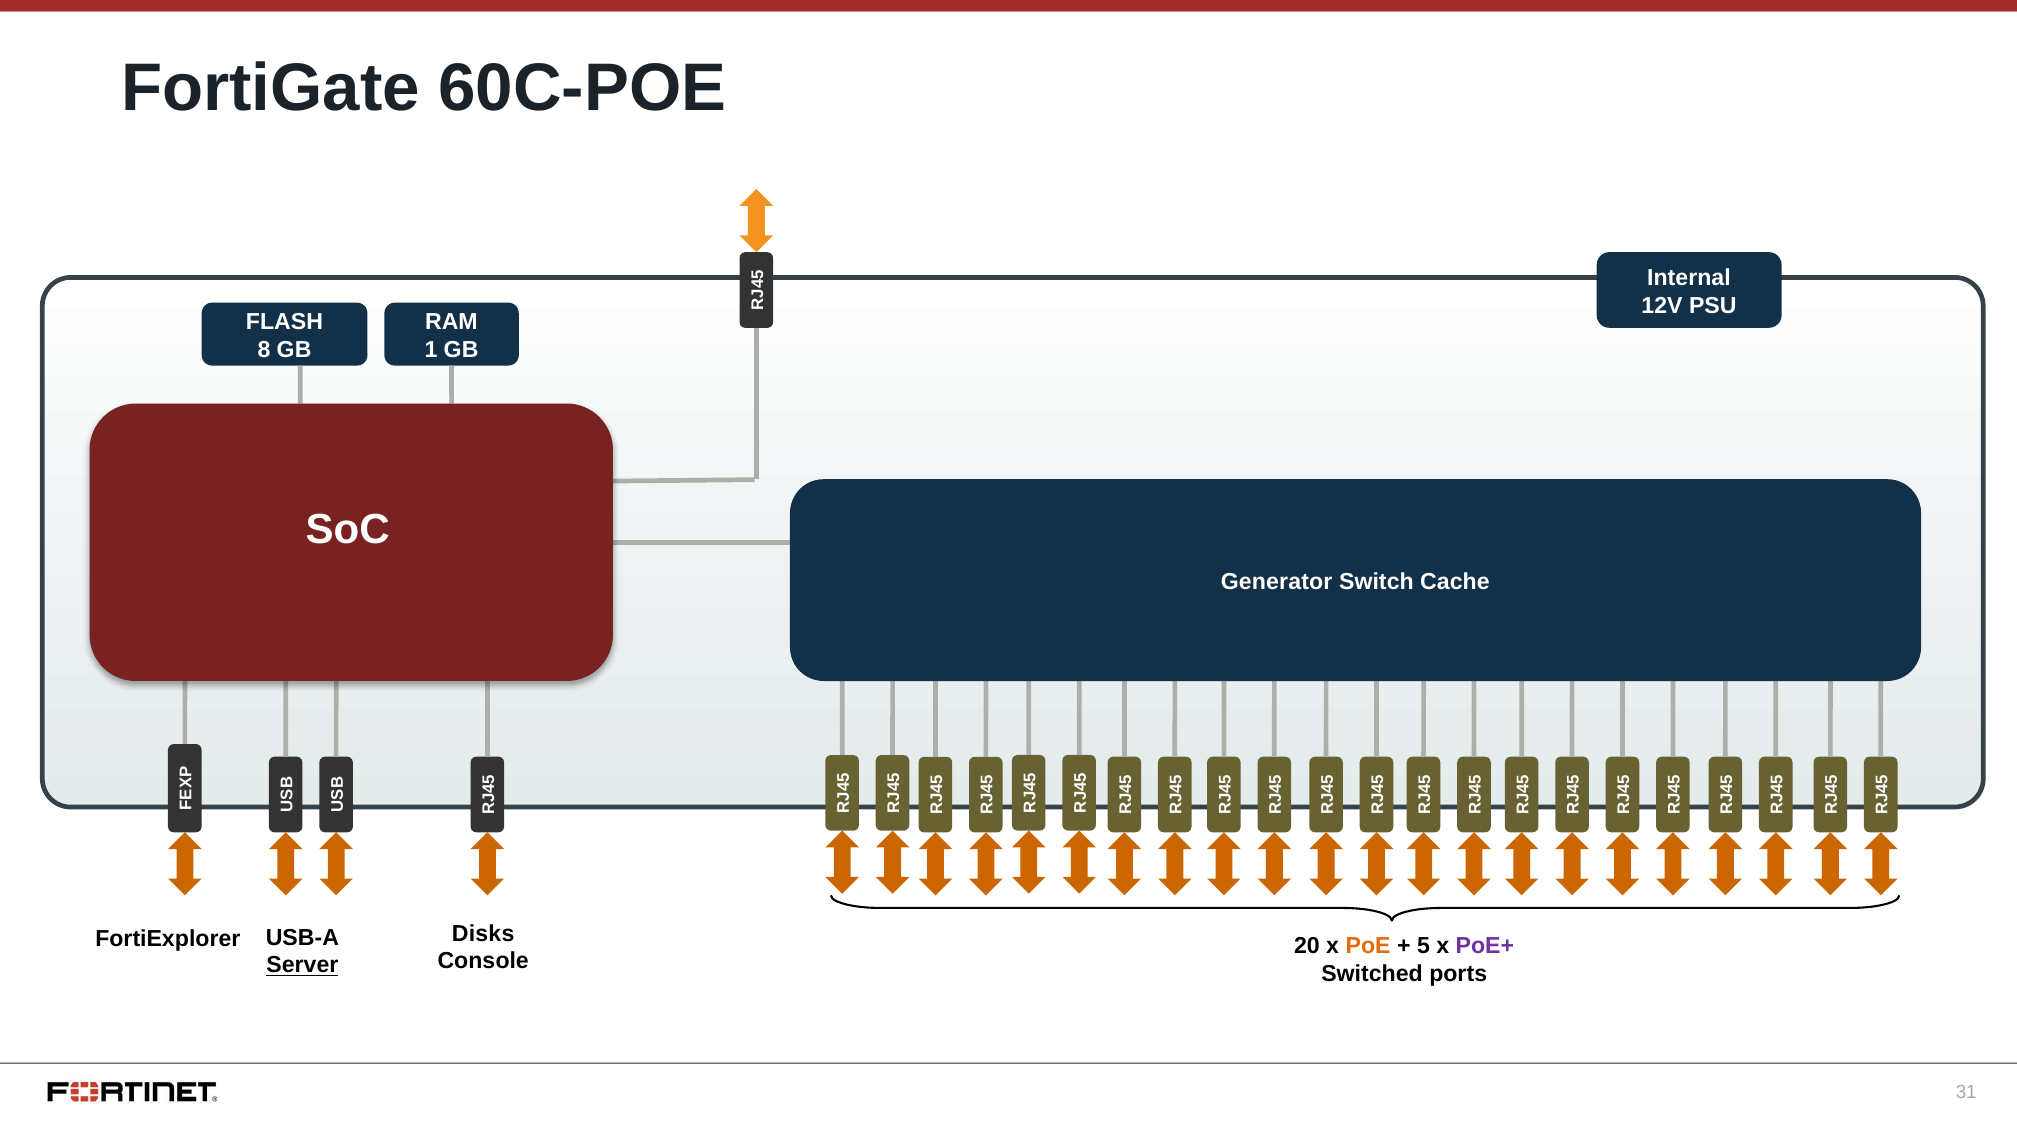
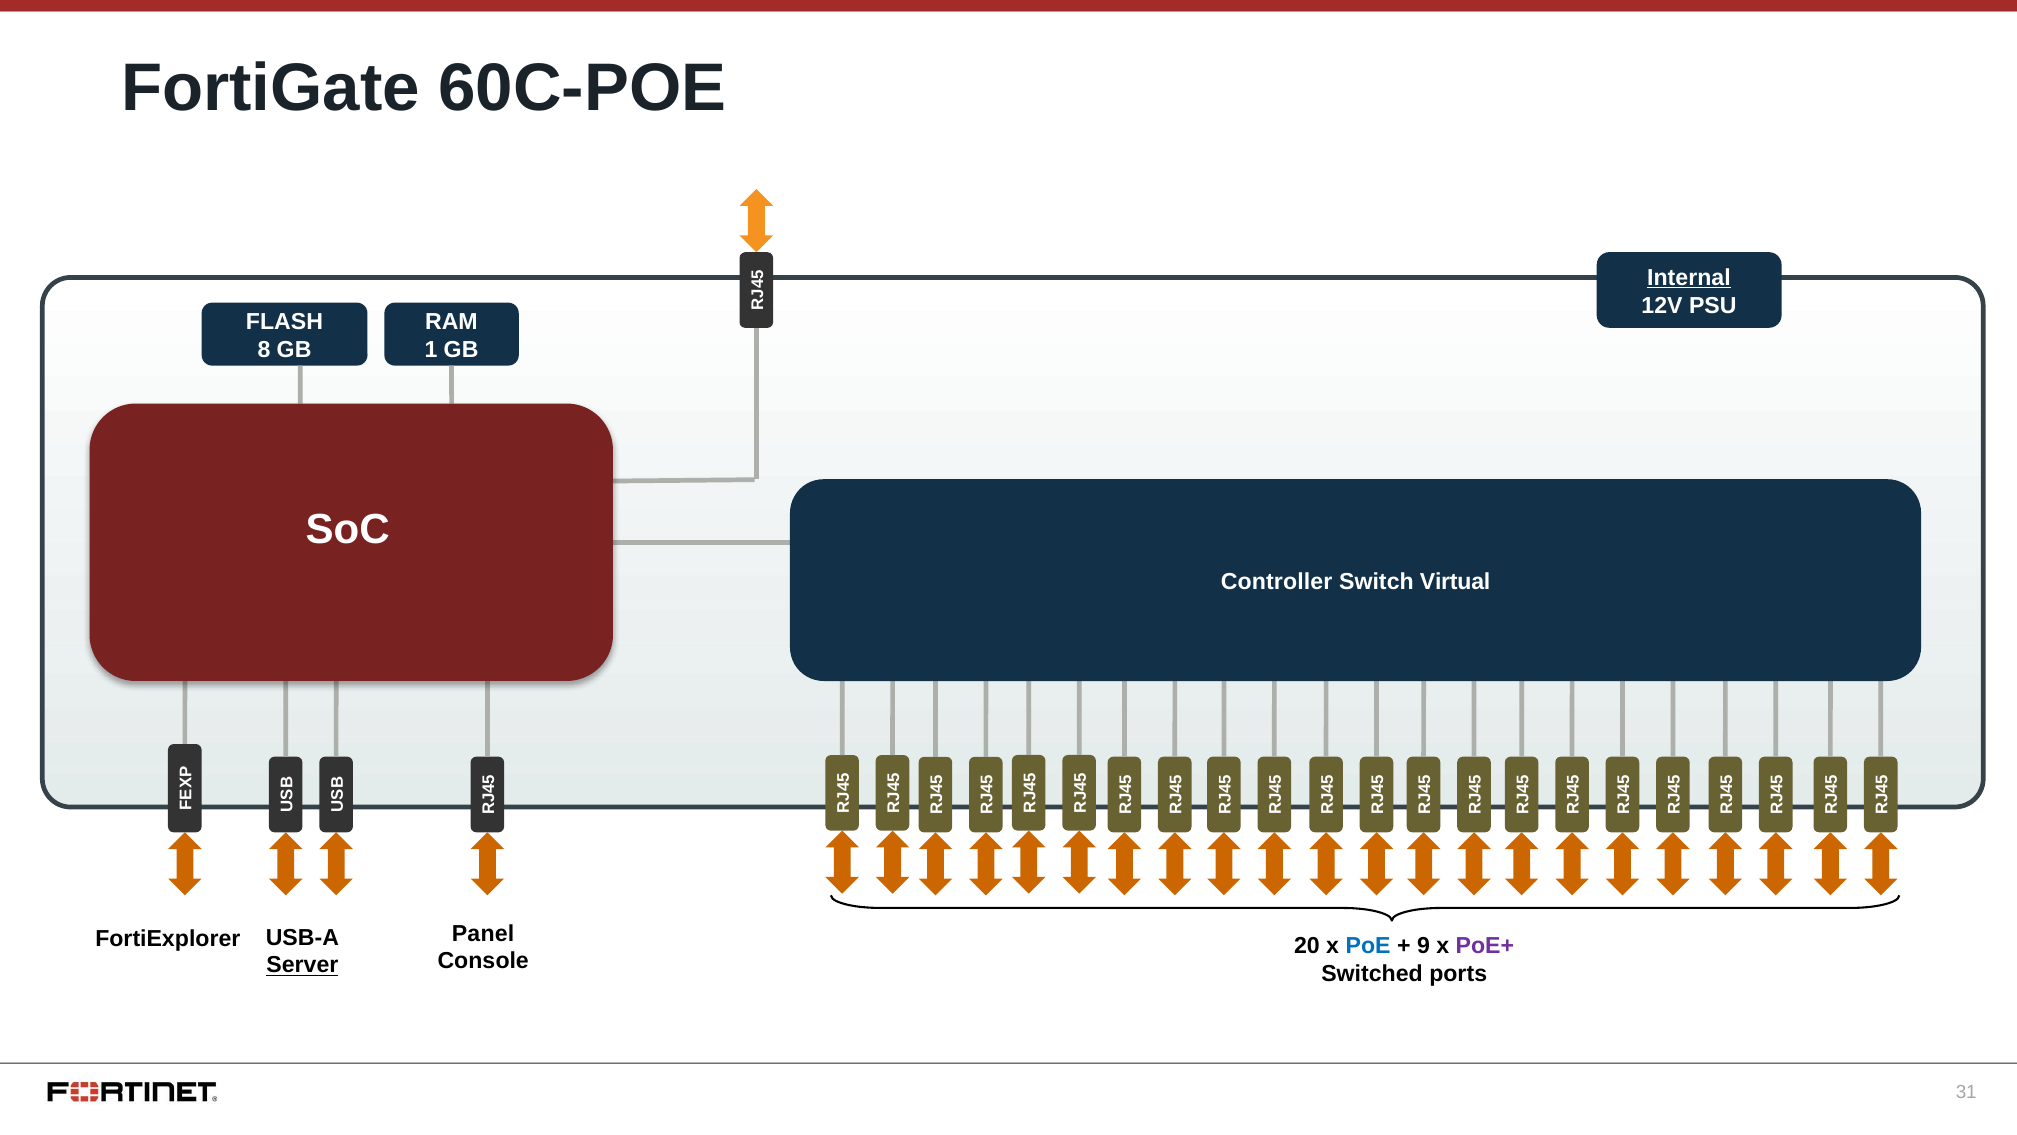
Internal underline: none -> present
Generator: Generator -> Controller
Cache: Cache -> Virtual
Disks: Disks -> Panel
PoE colour: orange -> blue
5 at (1423, 946): 5 -> 9
